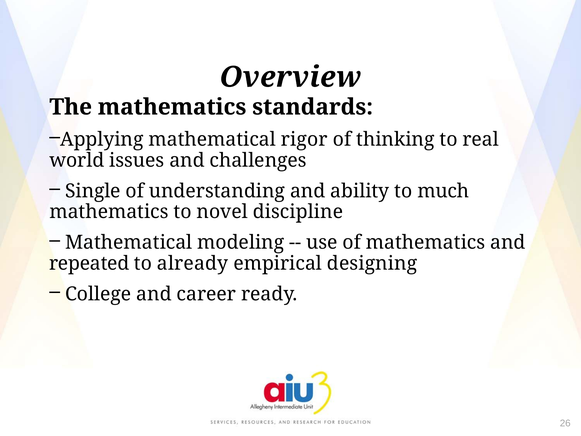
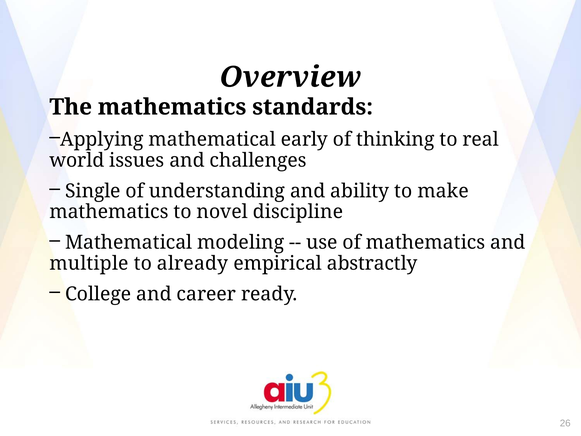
rigor: rigor -> early
much: much -> make
repeated: repeated -> multiple
designing: designing -> abstractly
